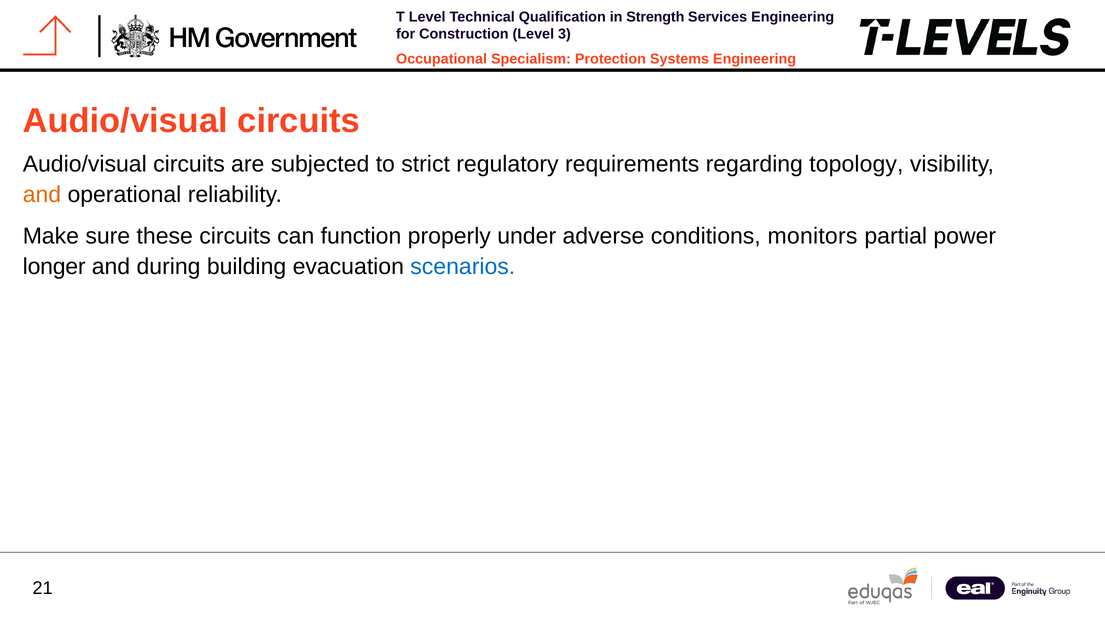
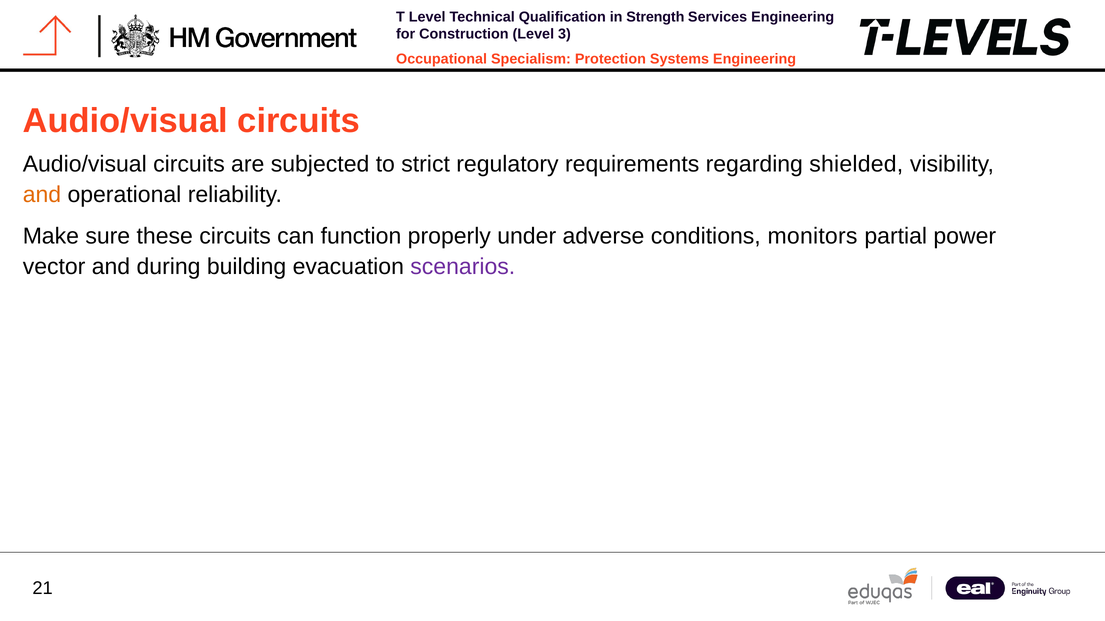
topology: topology -> shielded
longer: longer -> vector
scenarios colour: blue -> purple
